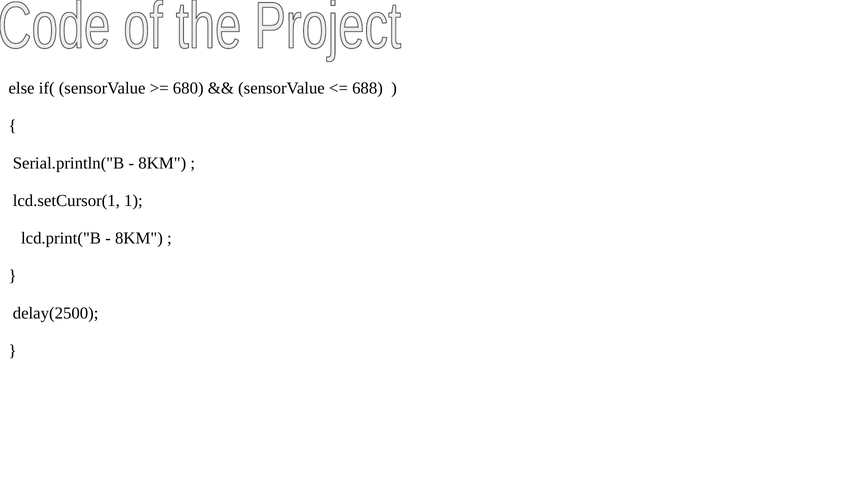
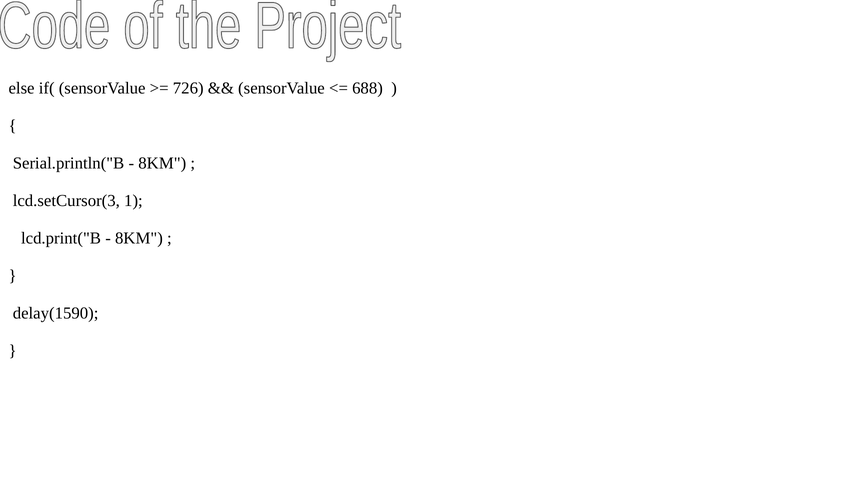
680: 680 -> 726
lcd.setCursor(1: lcd.setCursor(1 -> lcd.setCursor(3
delay(2500: delay(2500 -> delay(1590
